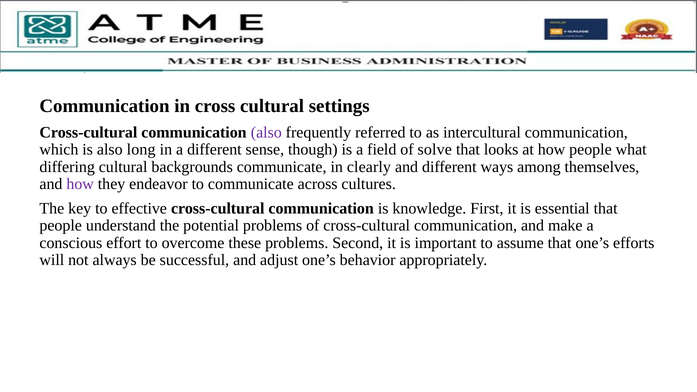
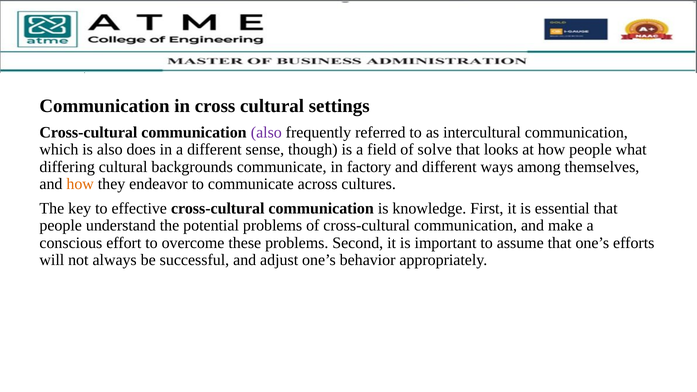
long: long -> does
clearly: clearly -> factory
how at (80, 184) colour: purple -> orange
